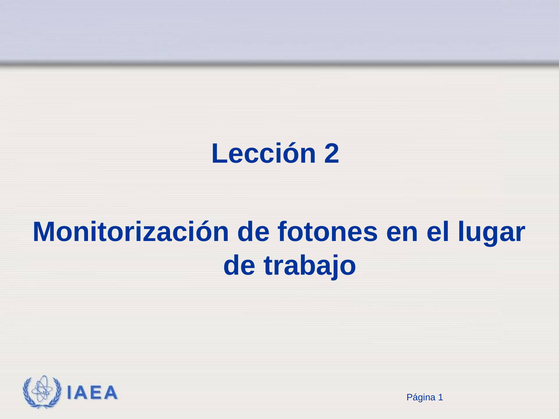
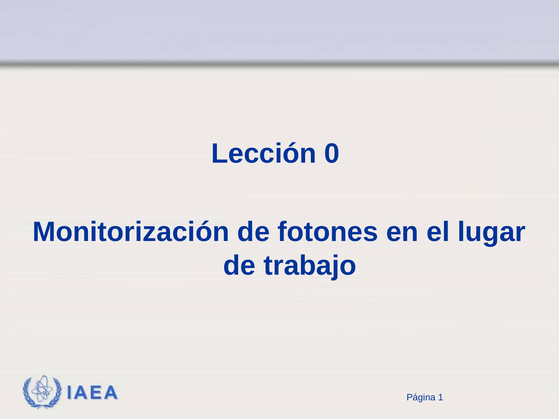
2: 2 -> 0
